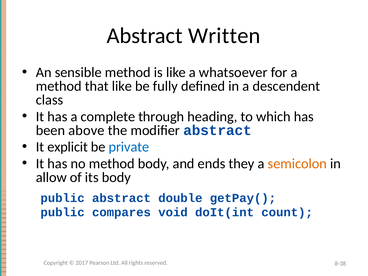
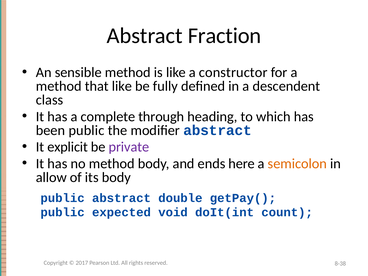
Written: Written -> Fraction
whatsoever: whatsoever -> constructor
been above: above -> public
private colour: blue -> purple
they: they -> here
compares: compares -> expected
